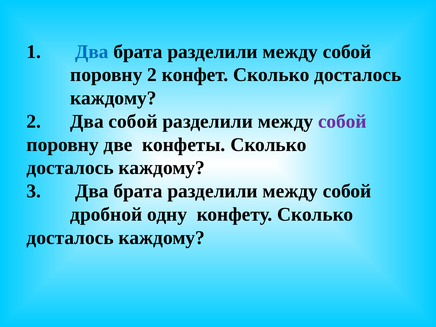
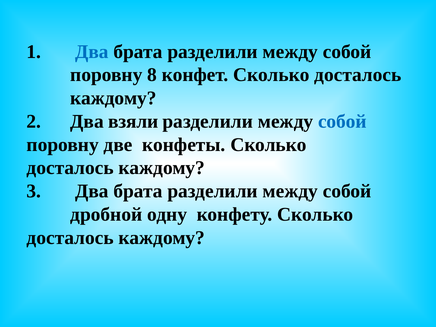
поровну 2: 2 -> 8
Два собой: собой -> взяли
собой at (342, 121) colour: purple -> blue
